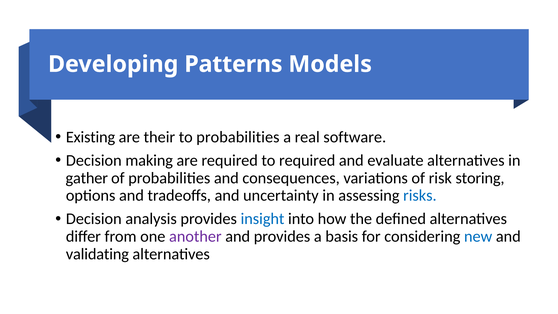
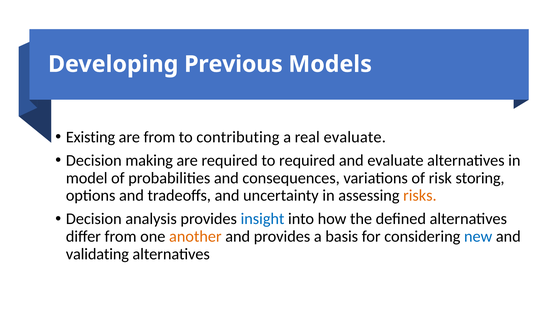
Patterns: Patterns -> Previous
are their: their -> from
to probabilities: probabilities -> contributing
real software: software -> evaluate
gather: gather -> model
risks colour: blue -> orange
another colour: purple -> orange
